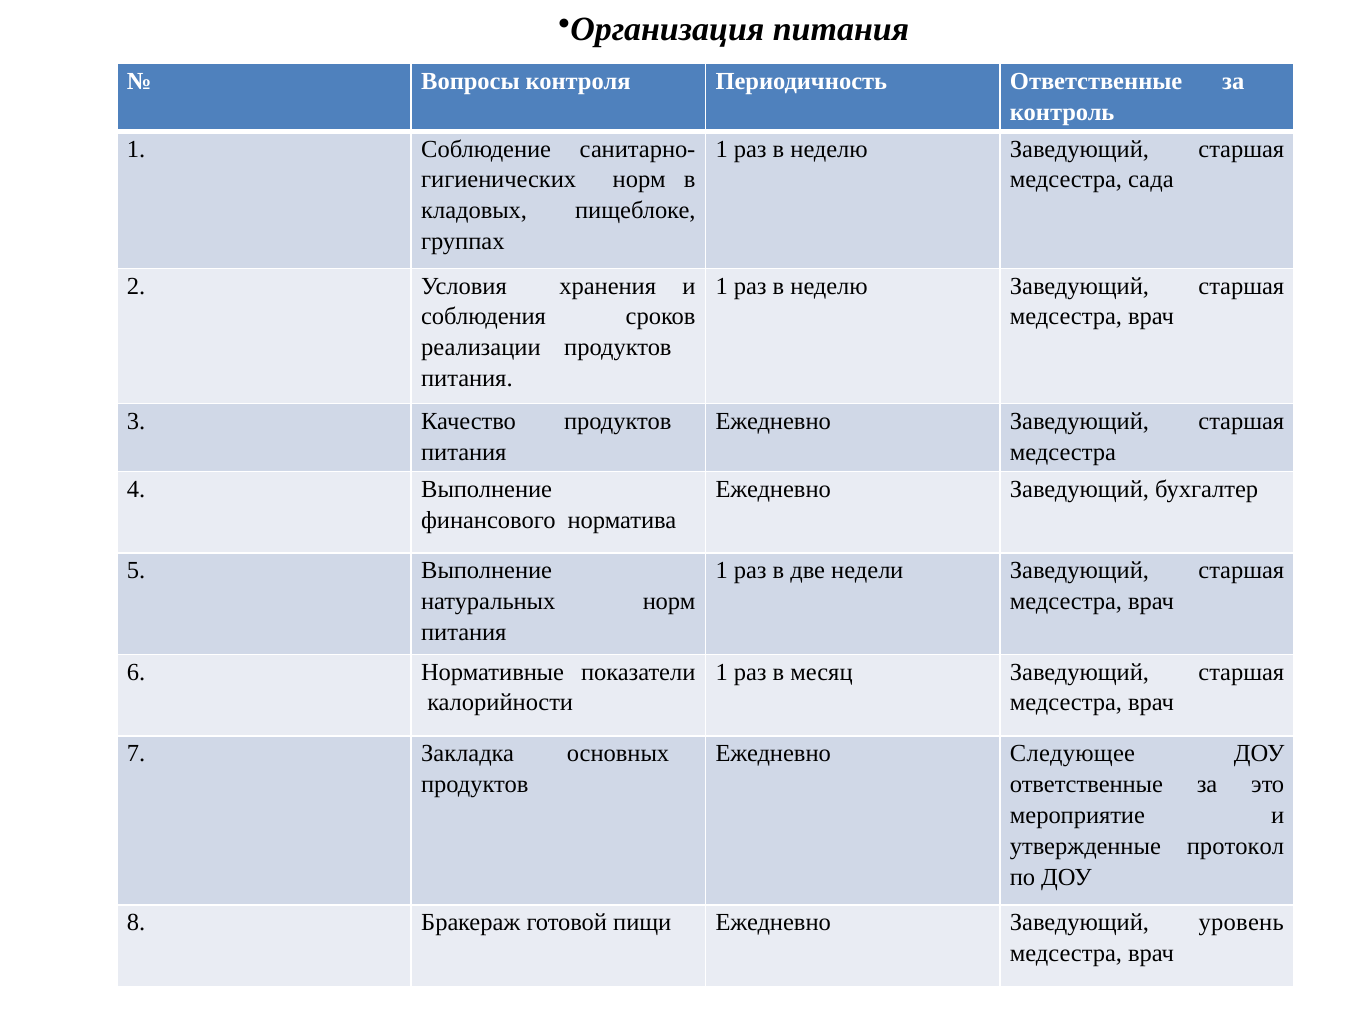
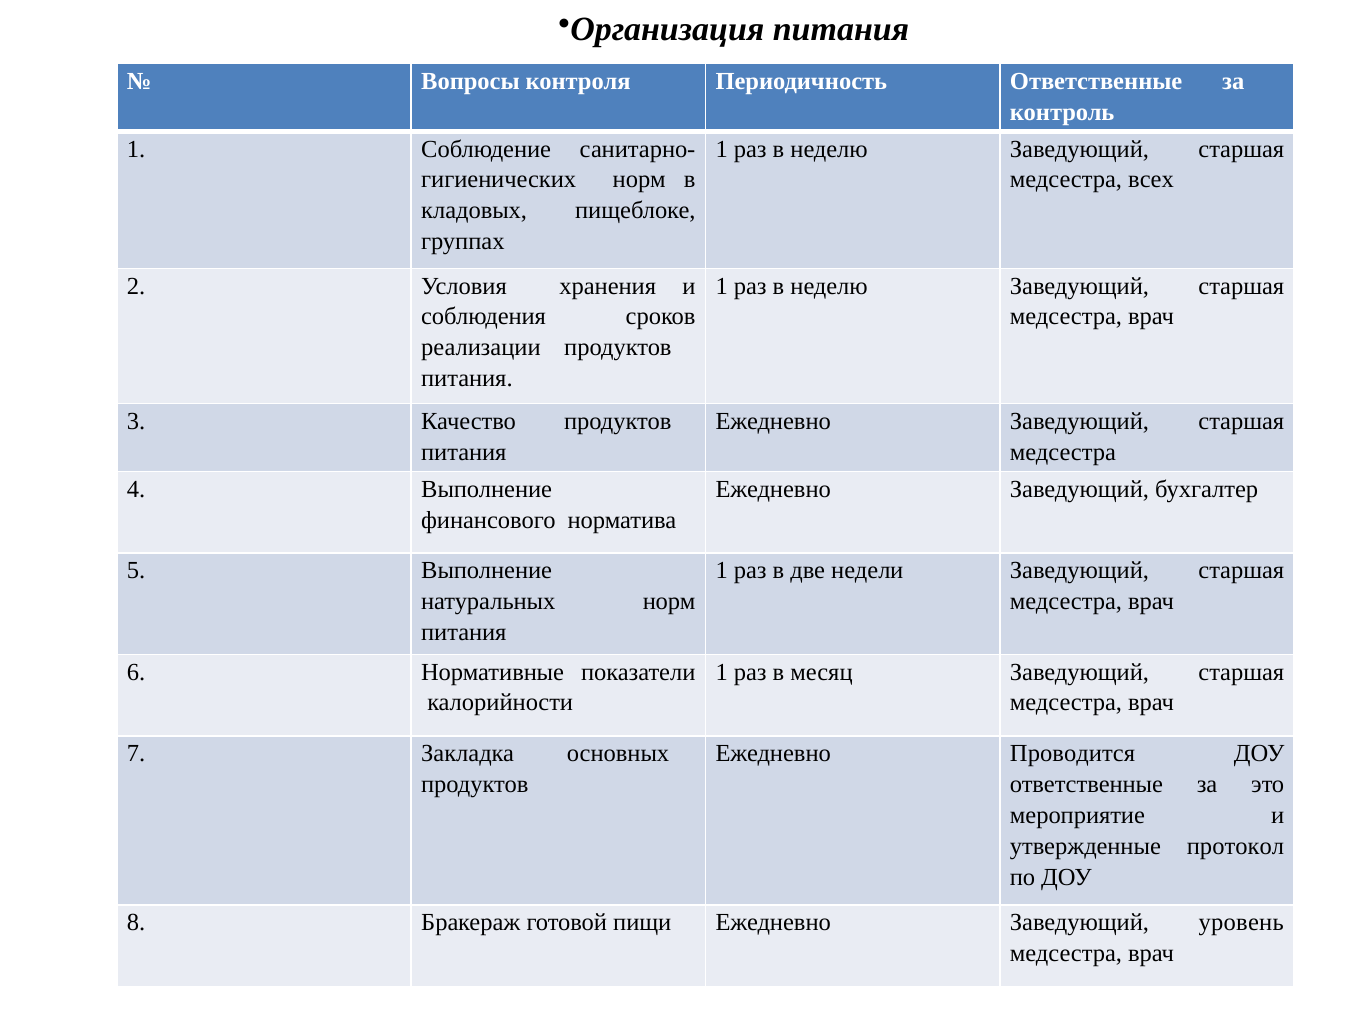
сада: сада -> всех
Следующее: Следующее -> Проводится
